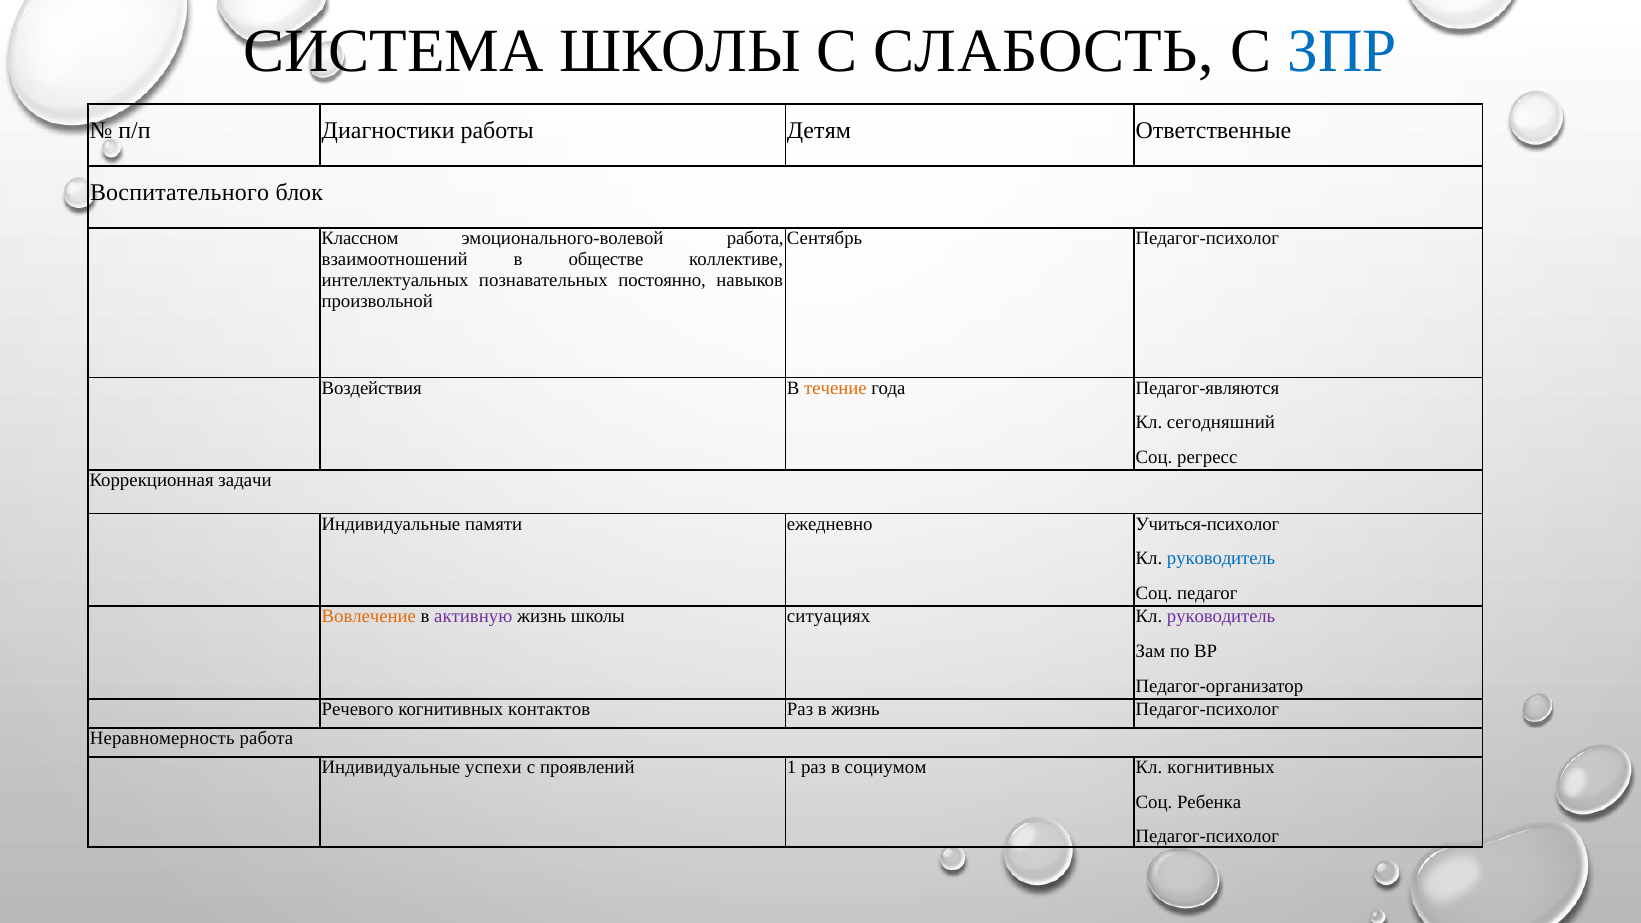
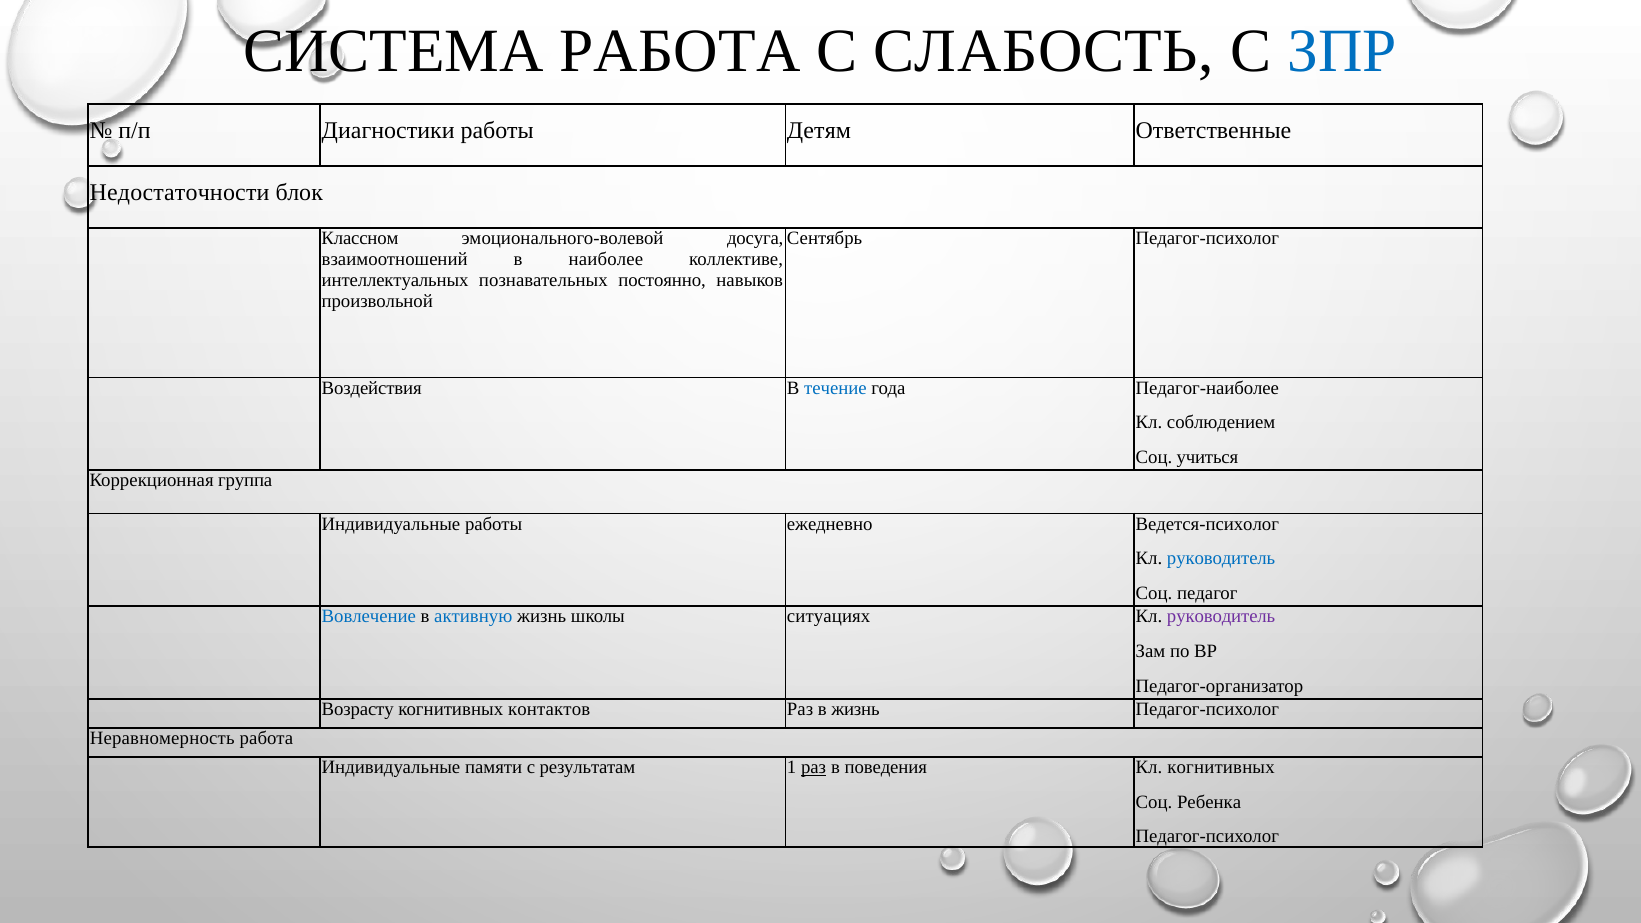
СИСТЕМА ШКОЛЫ: ШКОЛЫ -> РАБОТА
Воспитательного: Воспитательного -> Недостаточности
эмоционального-волевой работа: работа -> досуга
обществе: обществе -> наиболее
течение colour: orange -> blue
Педагог-являются: Педагог-являются -> Педагог-наиболее
сегодняшний: сегодняшний -> соблюдением
регресс: регресс -> учиться
задачи: задачи -> группа
Индивидуальные памяти: памяти -> работы
Учиться-психолог: Учиться-психолог -> Ведется-психолог
Вовлечение colour: orange -> blue
активную colour: purple -> blue
Речевого: Речевого -> Возрасту
успехи: успехи -> памяти
проявлений: проявлений -> результатам
раз at (814, 768) underline: none -> present
социумом: социумом -> поведения
